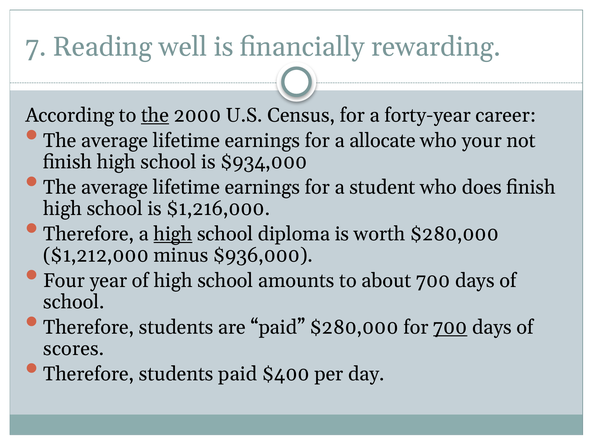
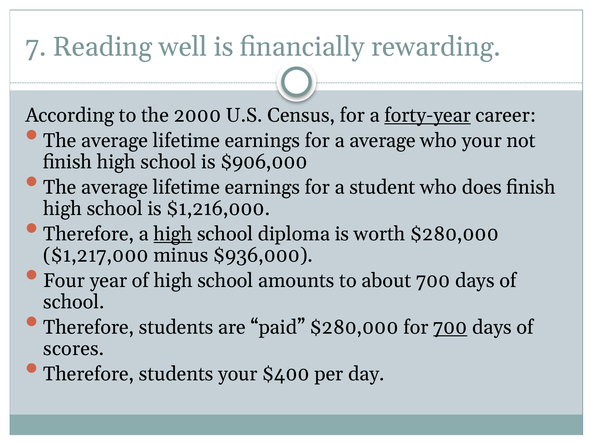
the at (155, 115) underline: present -> none
forty-year underline: none -> present
a allocate: allocate -> average
$934,000: $934,000 -> $906,000
$1,212,000: $1,212,000 -> $1,217,000
students paid: paid -> your
